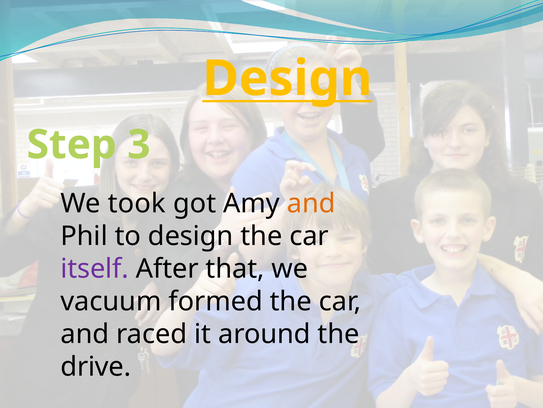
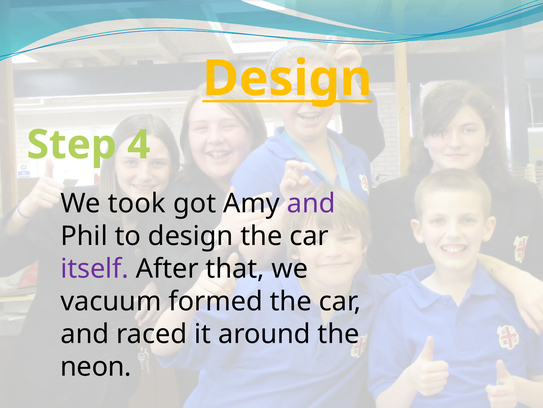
3: 3 -> 4
and at (311, 203) colour: orange -> purple
drive: drive -> neon
